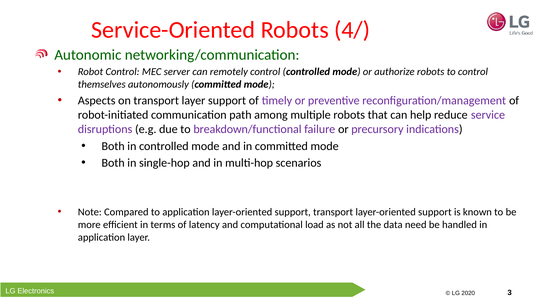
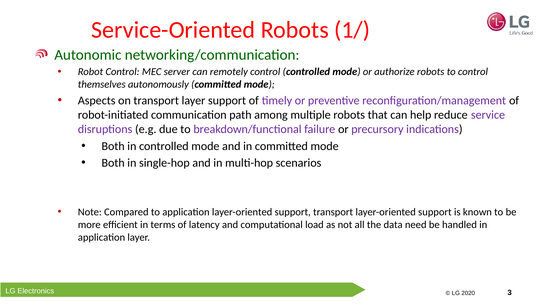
4/: 4/ -> 1/
